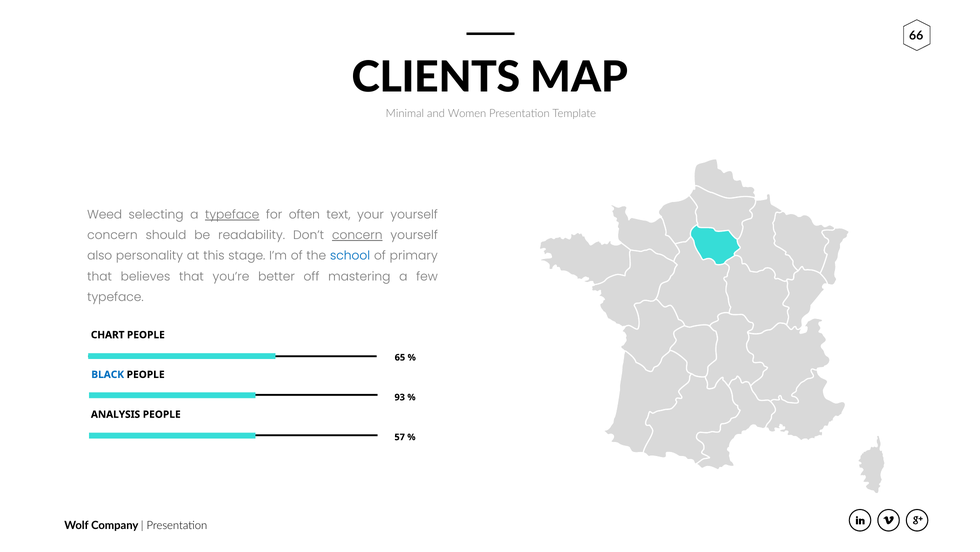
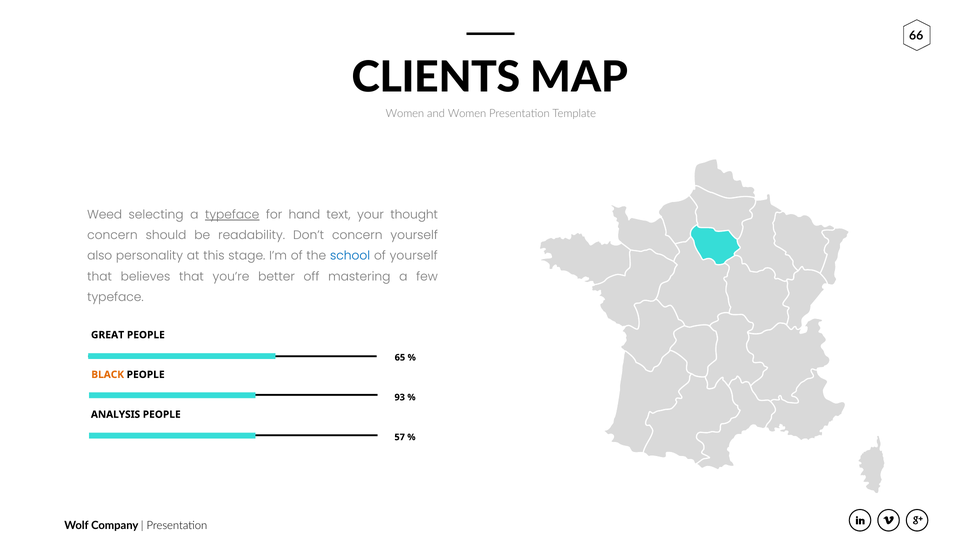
Minimal at (405, 113): Minimal -> Women
often: often -> hand
your yourself: yourself -> thought
concern at (357, 235) underline: present -> none
of primary: primary -> yourself
CHART: CHART -> GREAT
BLACK colour: blue -> orange
